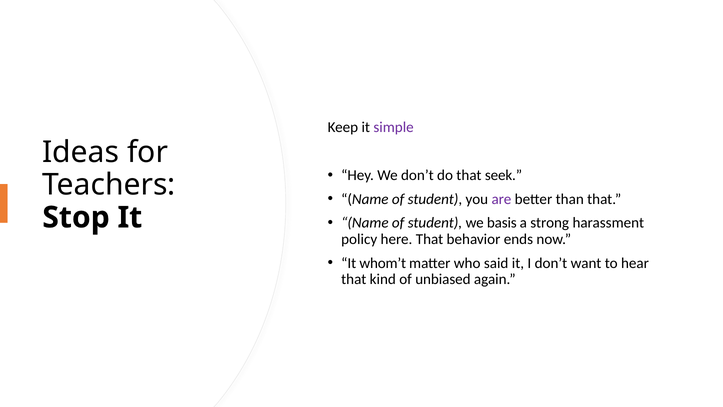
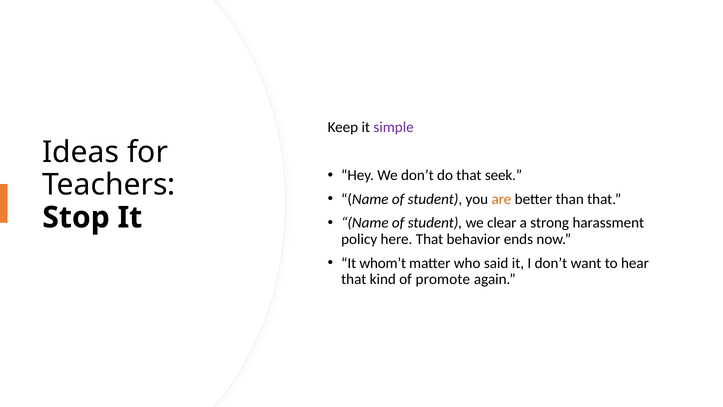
are colour: purple -> orange
basis: basis -> clear
unbiased: unbiased -> promote
